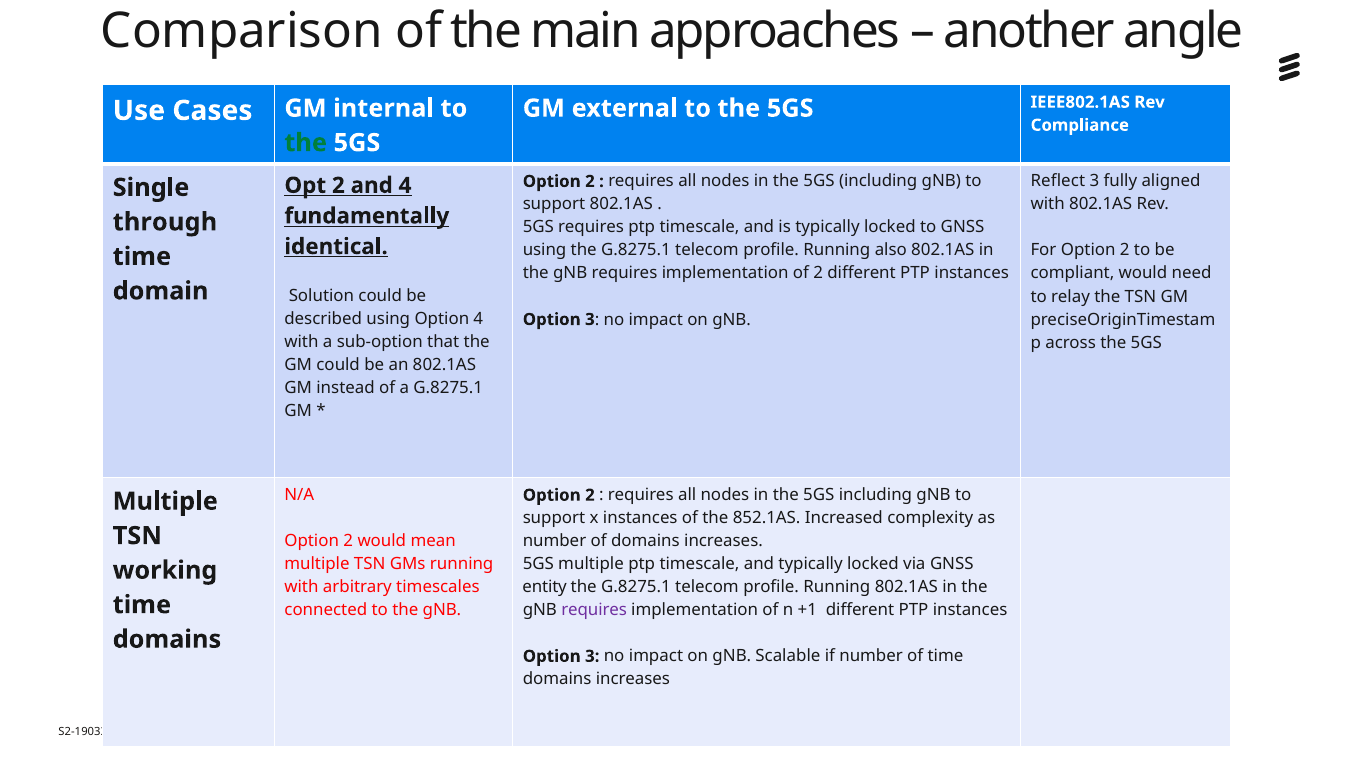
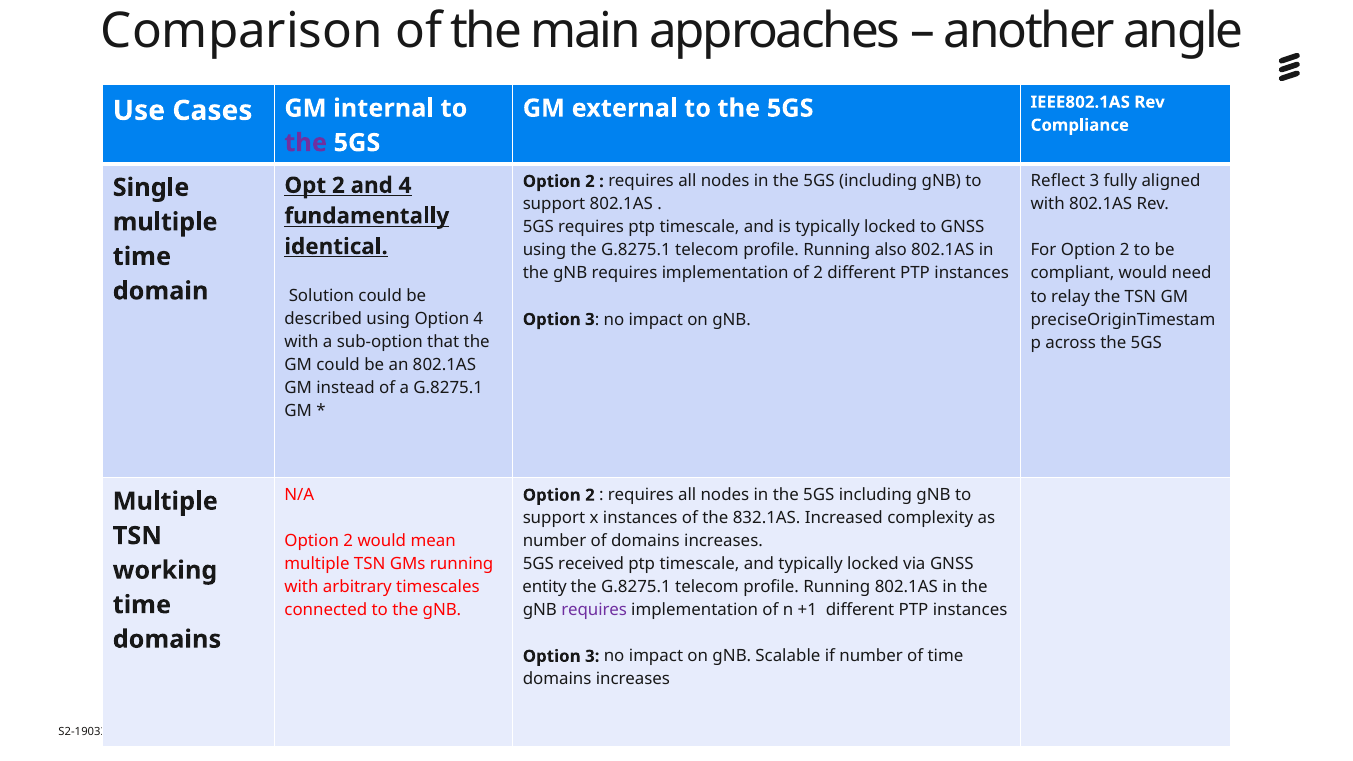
the at (306, 143) colour: green -> purple
through at (165, 222): through -> multiple
852.1AS: 852.1AS -> 832.1AS
multiple at (591, 564): multiple -> received
